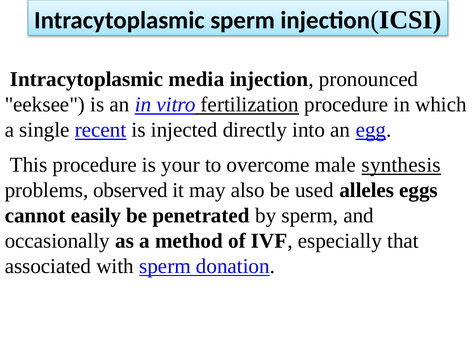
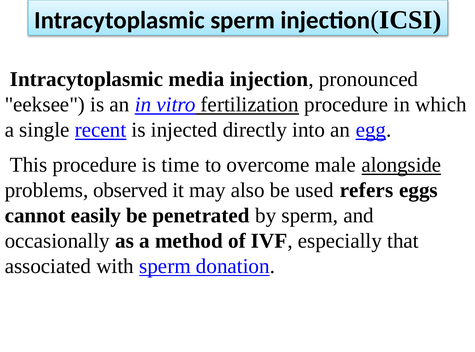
your: your -> time
synthesis: synthesis -> alongside
alleles: alleles -> refers
